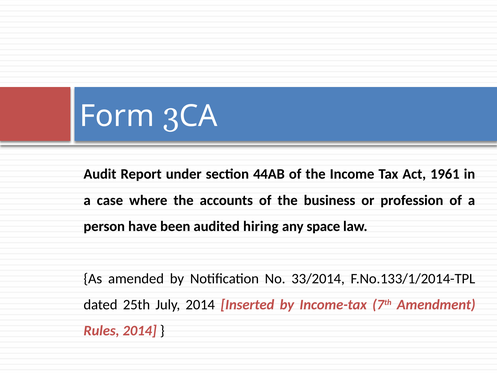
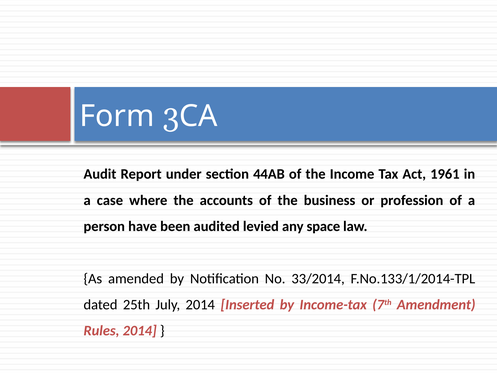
hiring: hiring -> levied
